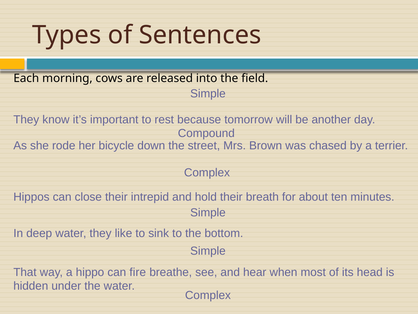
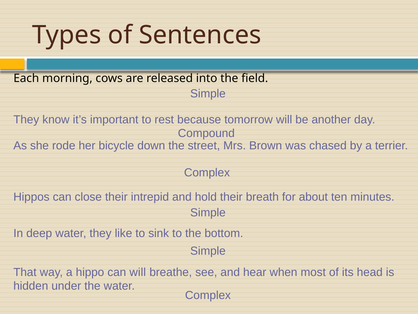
can fire: fire -> will
